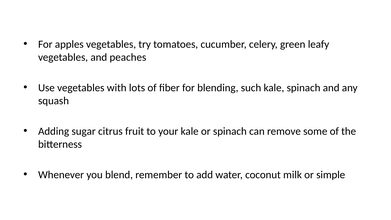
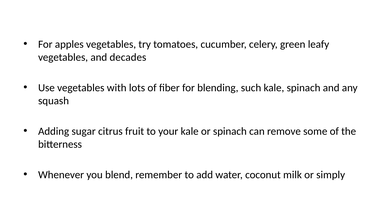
peaches: peaches -> decades
simple: simple -> simply
